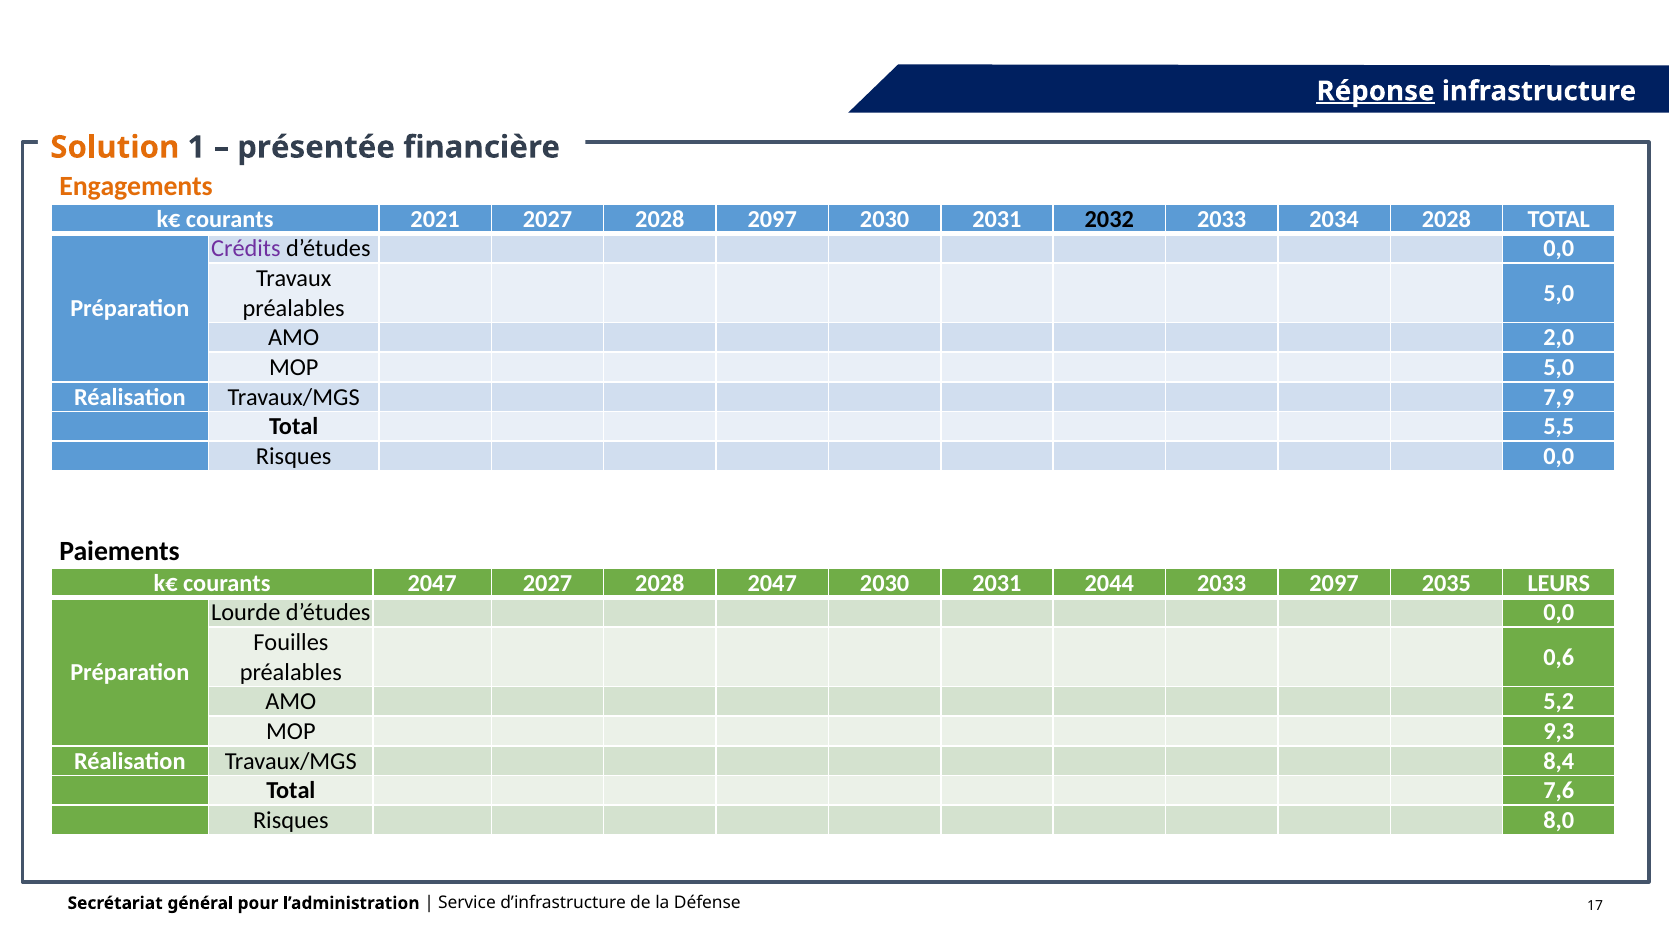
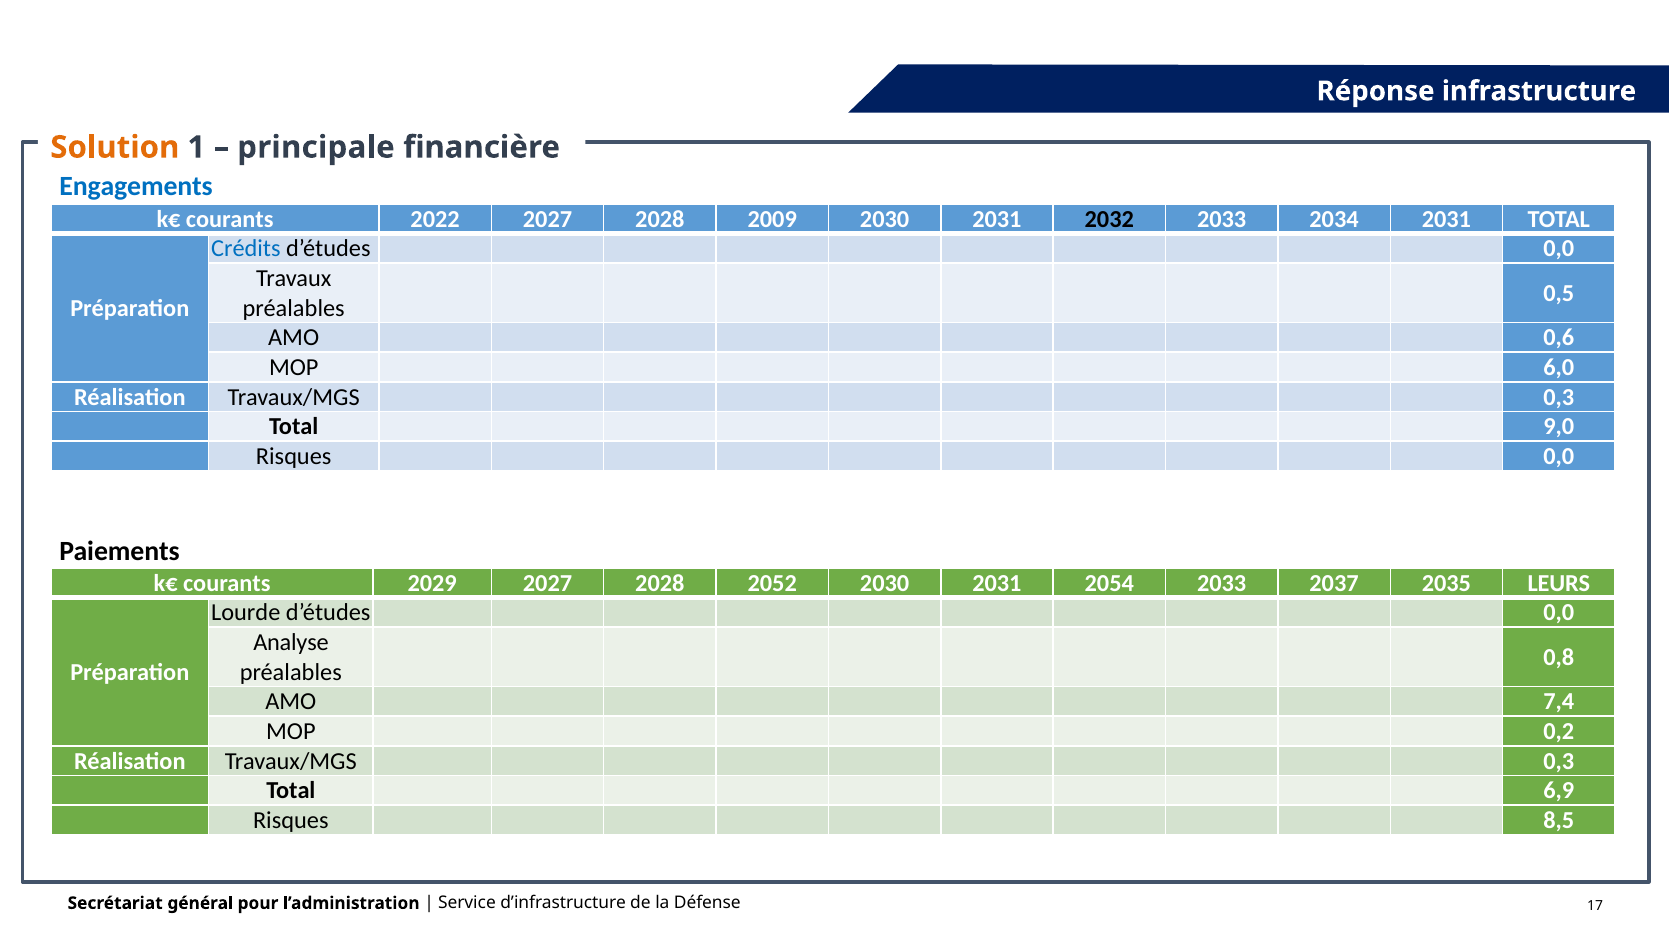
Réponse underline: present -> none
présentée: présentée -> principale
Engagements colour: orange -> blue
2021: 2021 -> 2022
2028 2097: 2097 -> 2009
2034 2028: 2028 -> 2031
Crédits colour: purple -> blue
5,0 at (1559, 293): 5,0 -> 0,5
2,0: 2,0 -> 0,6
MOP 5,0: 5,0 -> 6,0
7,9 at (1559, 397): 7,9 -> 0,3
5,5: 5,5 -> 9,0
courants 2047: 2047 -> 2029
2028 2047: 2047 -> 2052
2044: 2044 -> 2054
2033 2097: 2097 -> 2037
Fouilles: Fouilles -> Analyse
0,6: 0,6 -> 0,8
5,2: 5,2 -> 7,4
9,3: 9,3 -> 0,2
8,4 at (1559, 761): 8,4 -> 0,3
7,6: 7,6 -> 6,9
8,0: 8,0 -> 8,5
